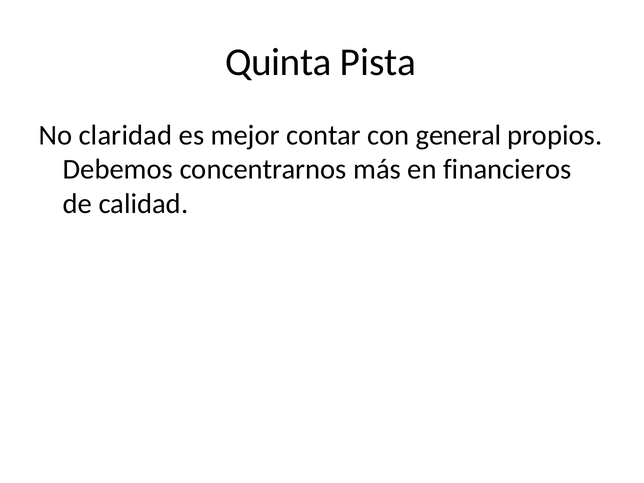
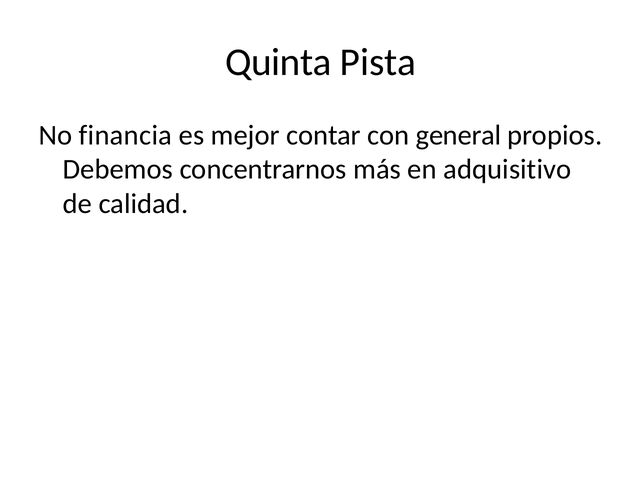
claridad: claridad -> financia
financieros: financieros -> adquisitivo
